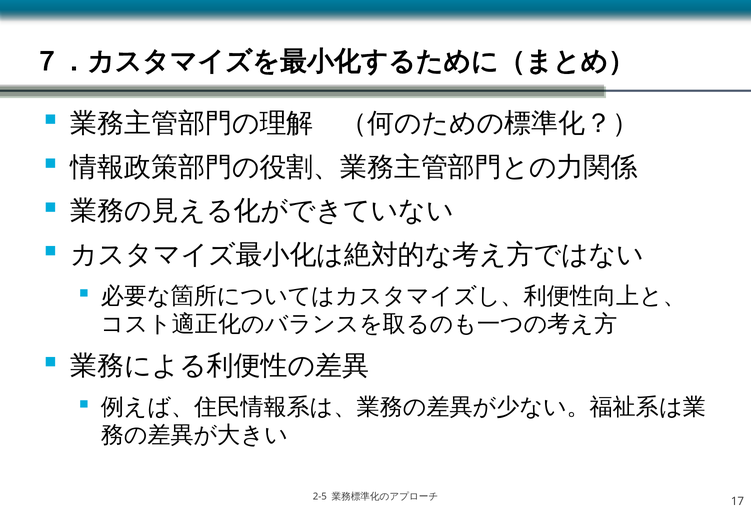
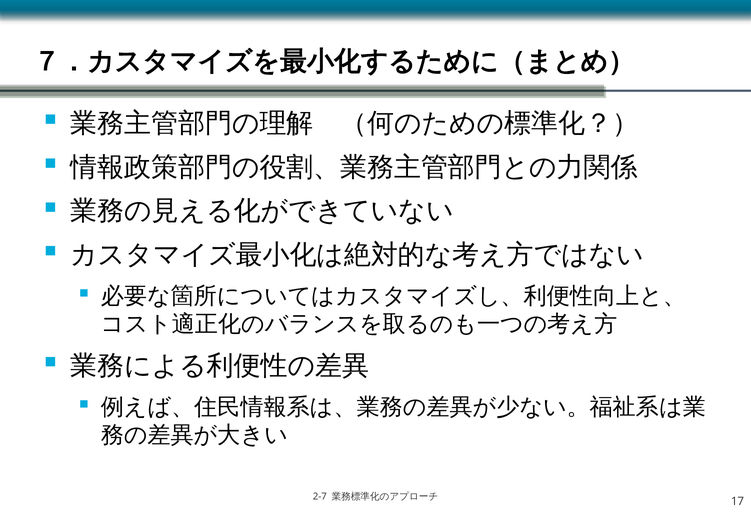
2-5: 2-5 -> 2-7
